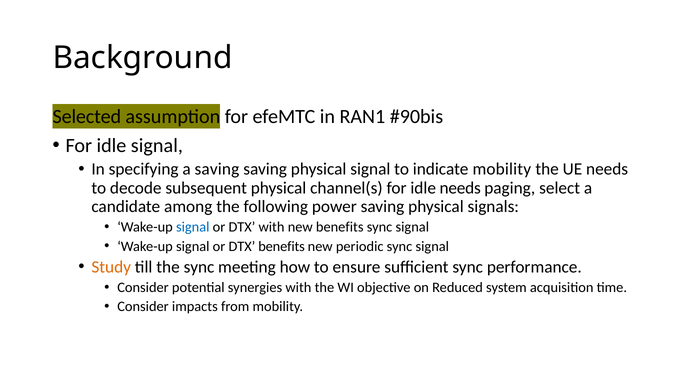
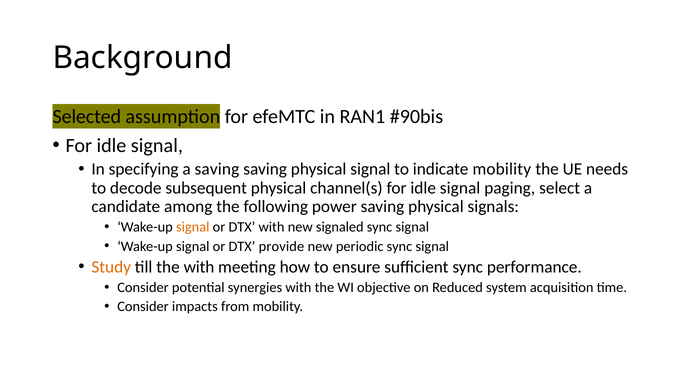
channel(s for idle needs: needs -> signal
signal at (193, 227) colour: blue -> orange
new benefits: benefits -> signaled
DTX benefits: benefits -> provide
the sync: sync -> with
